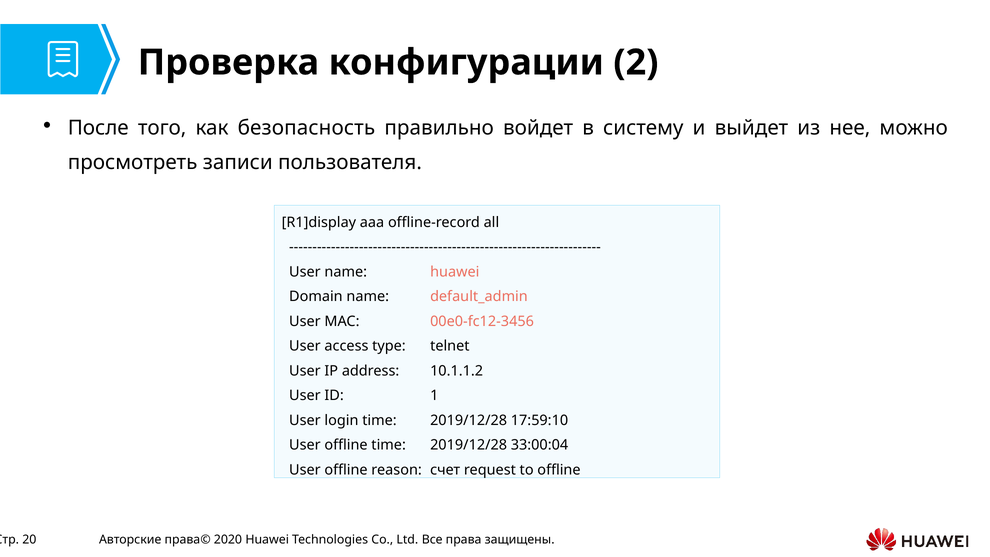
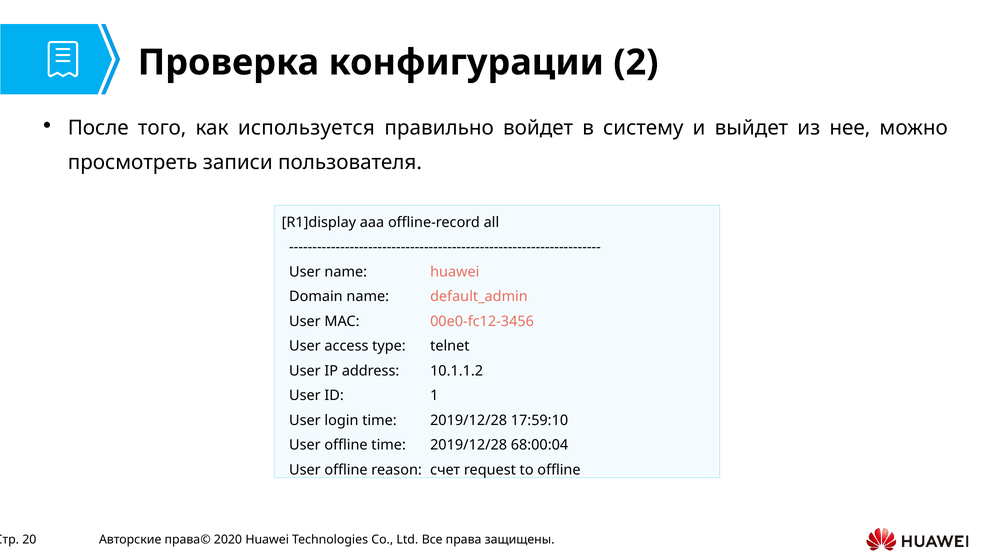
безопасность: безопасность -> используется
33:00:04: 33:00:04 -> 68:00:04
